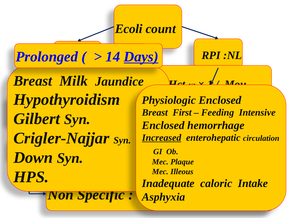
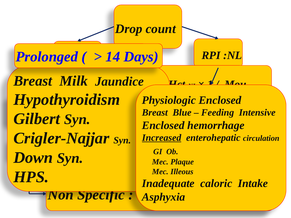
Ecoli at (129, 29): Ecoli -> Drop
Days underline: present -> none
First: First -> Blue
